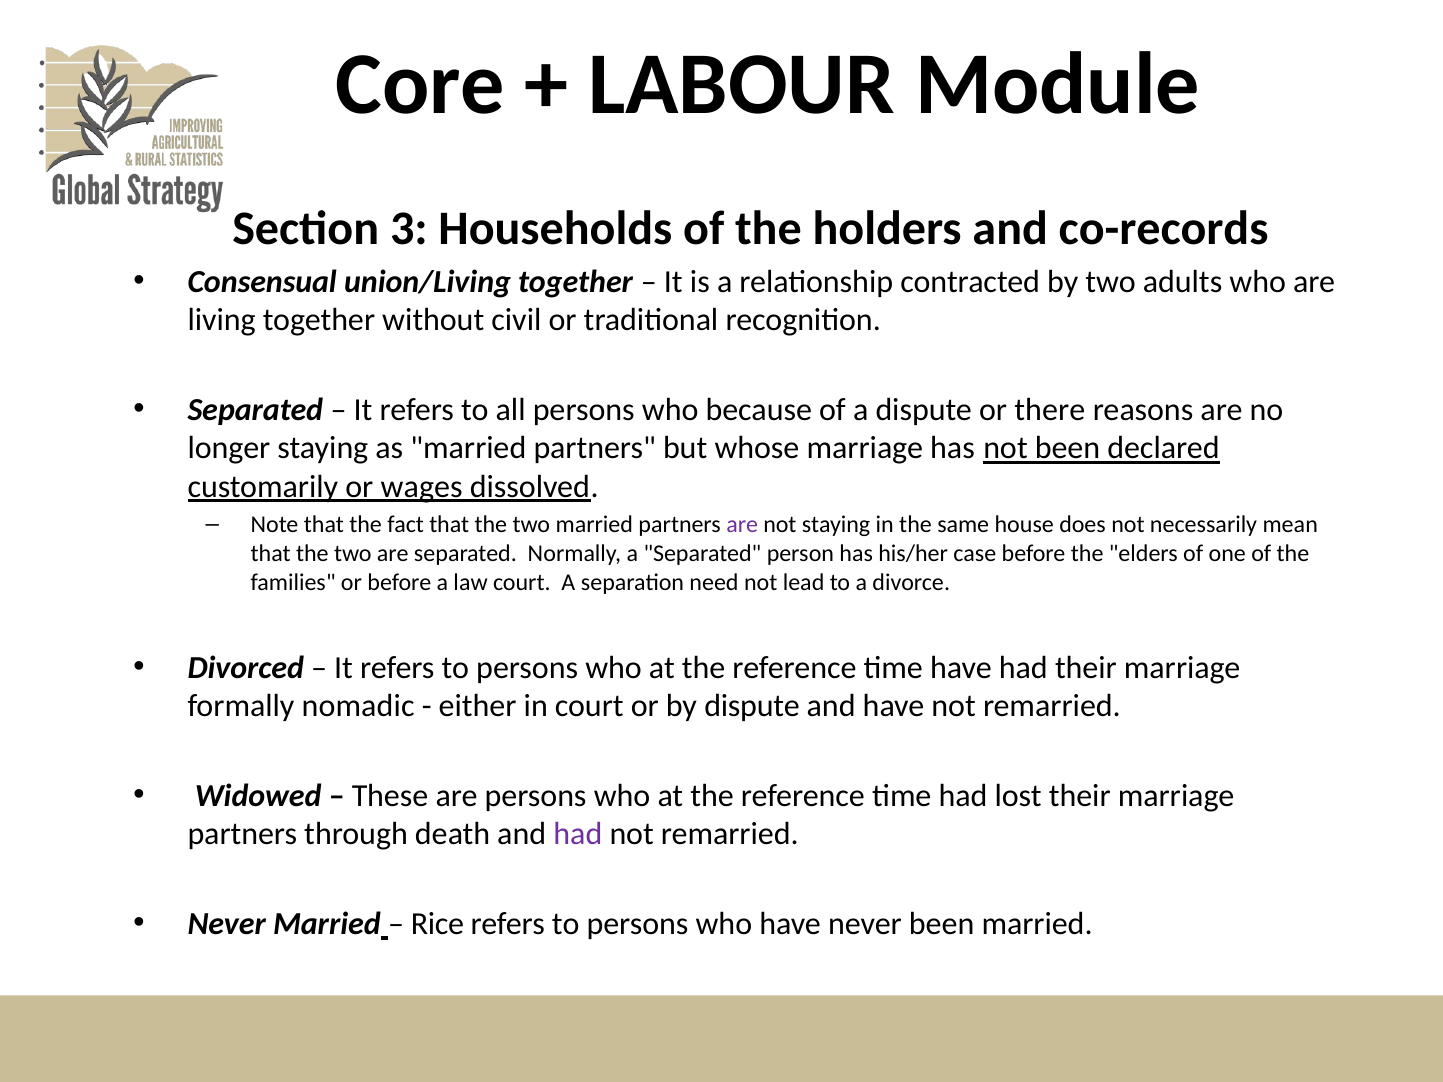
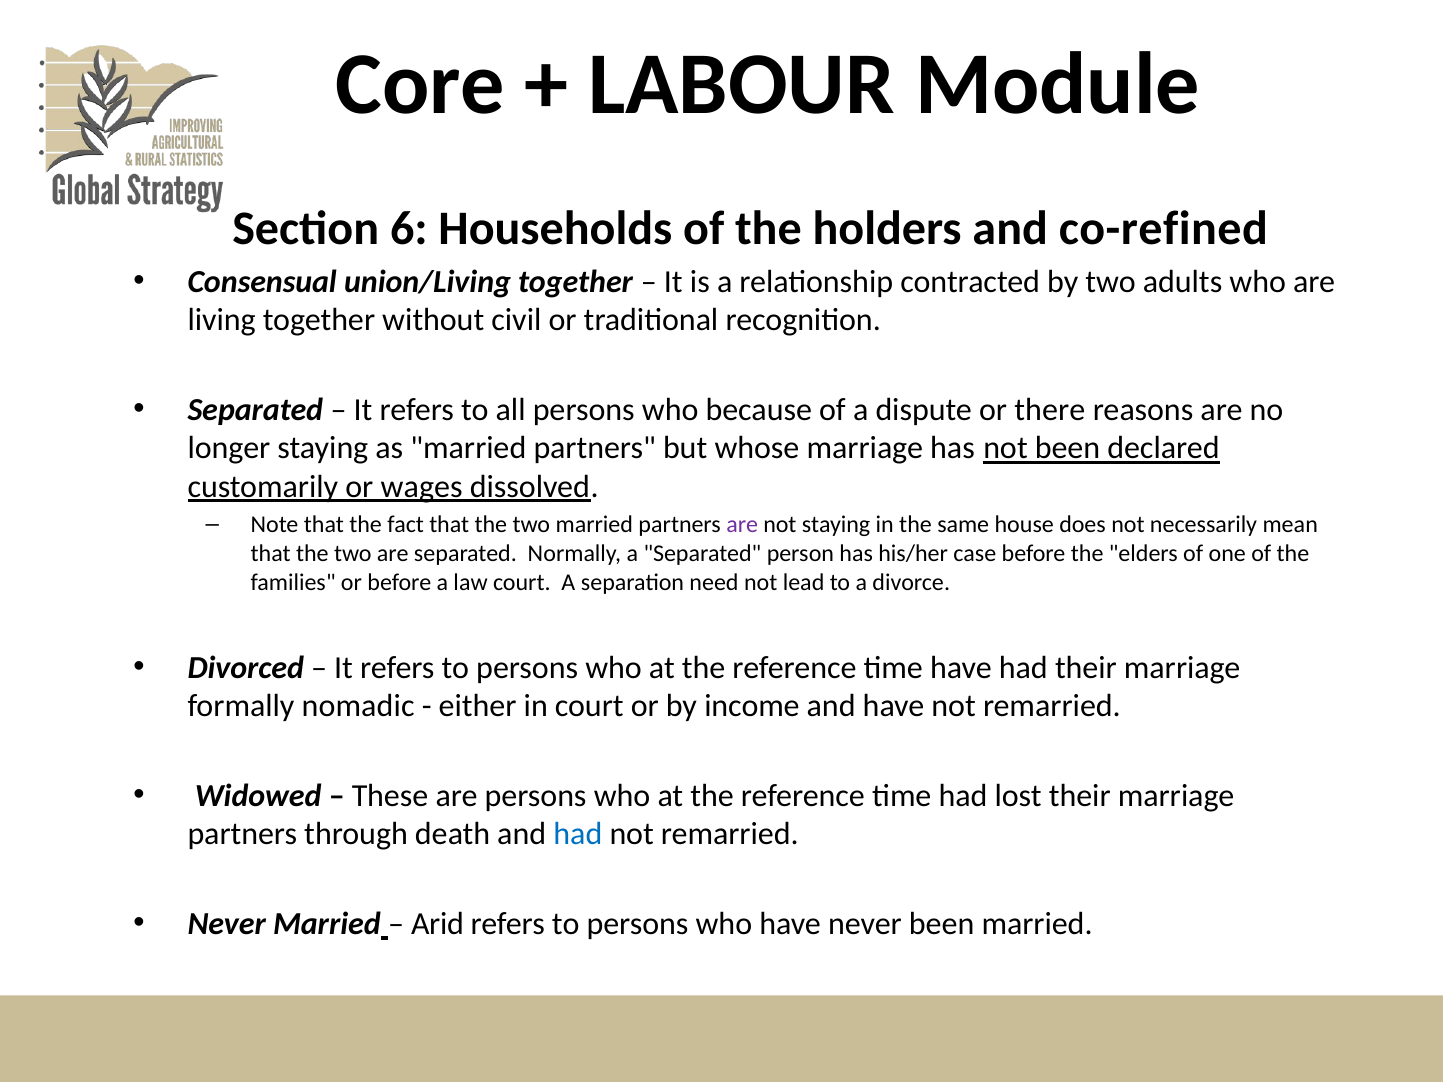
3: 3 -> 6
co-records: co-records -> co-refined
by dispute: dispute -> income
had at (578, 835) colour: purple -> blue
Rice: Rice -> Arid
